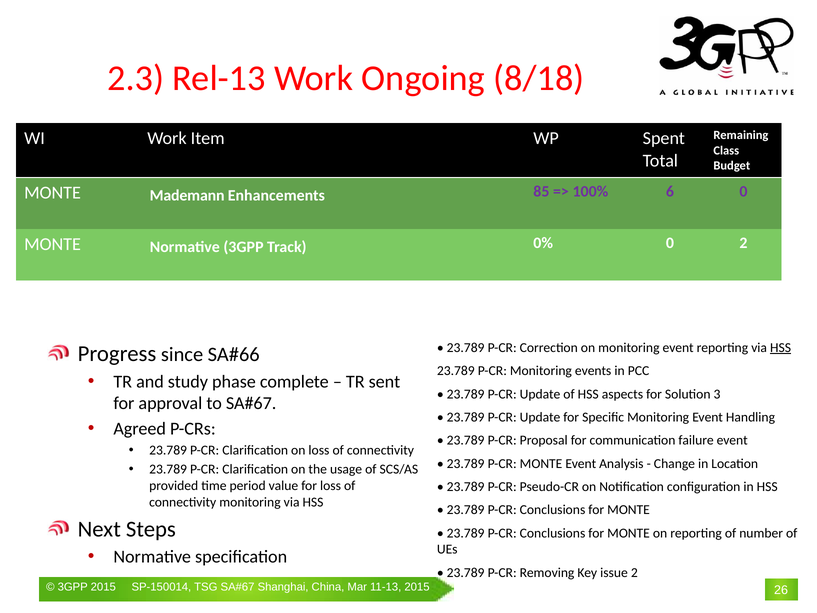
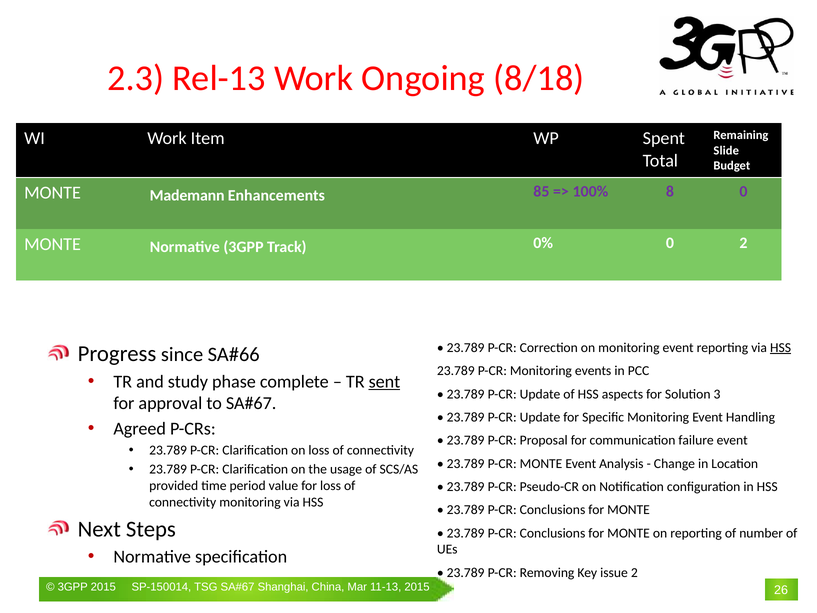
Class: Class -> Slide
6: 6 -> 8
sent underline: none -> present
